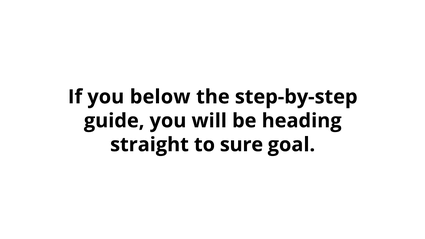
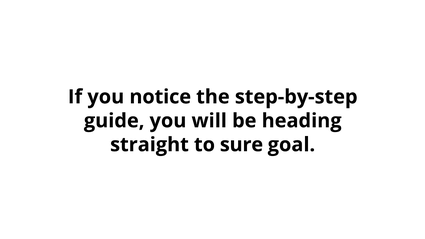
below: below -> notice
